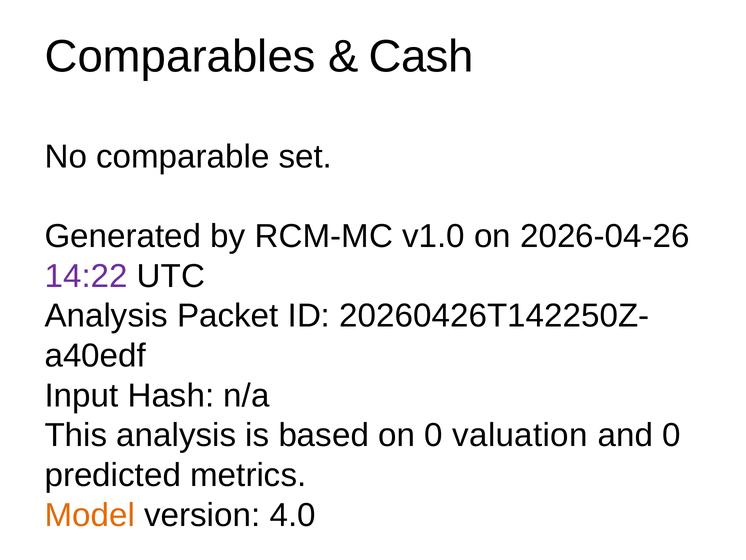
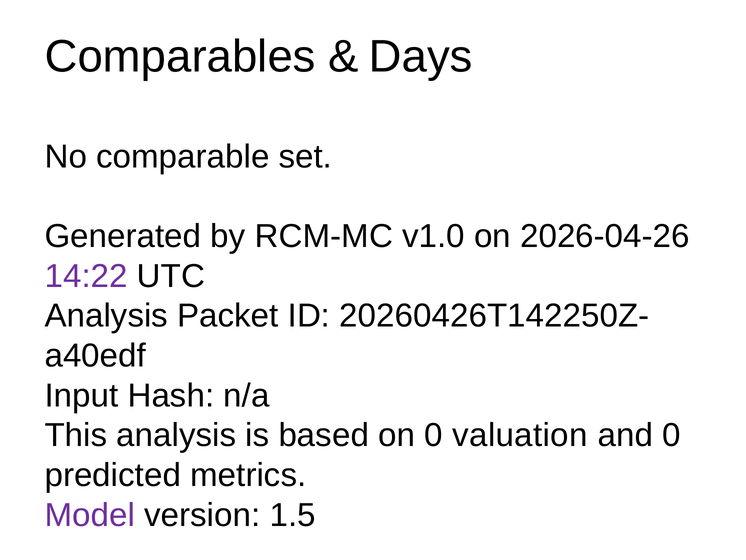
Cash: Cash -> Days
Model colour: orange -> purple
4.0: 4.0 -> 1.5
